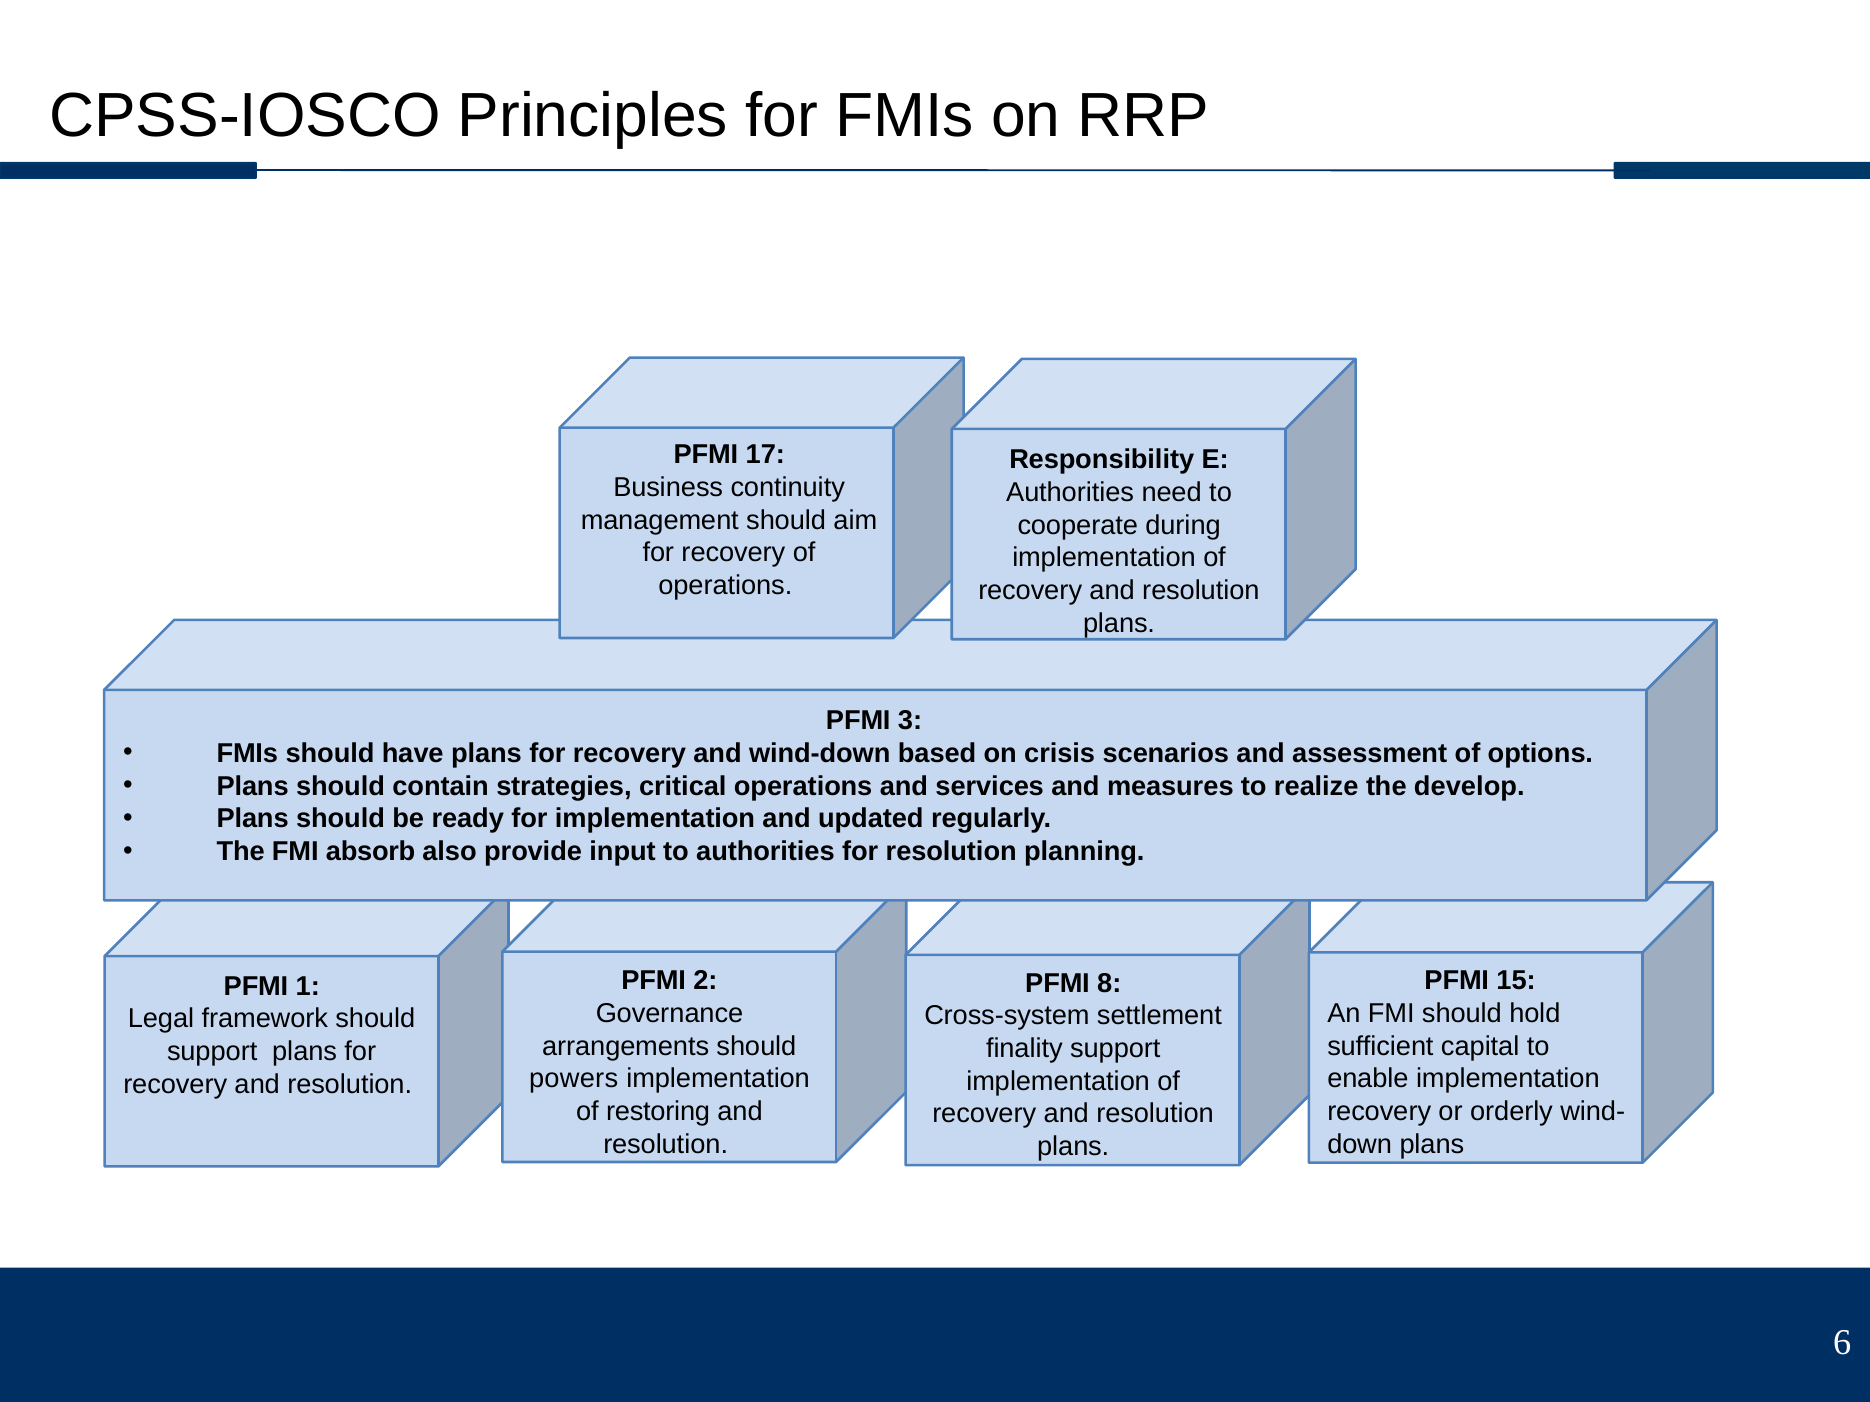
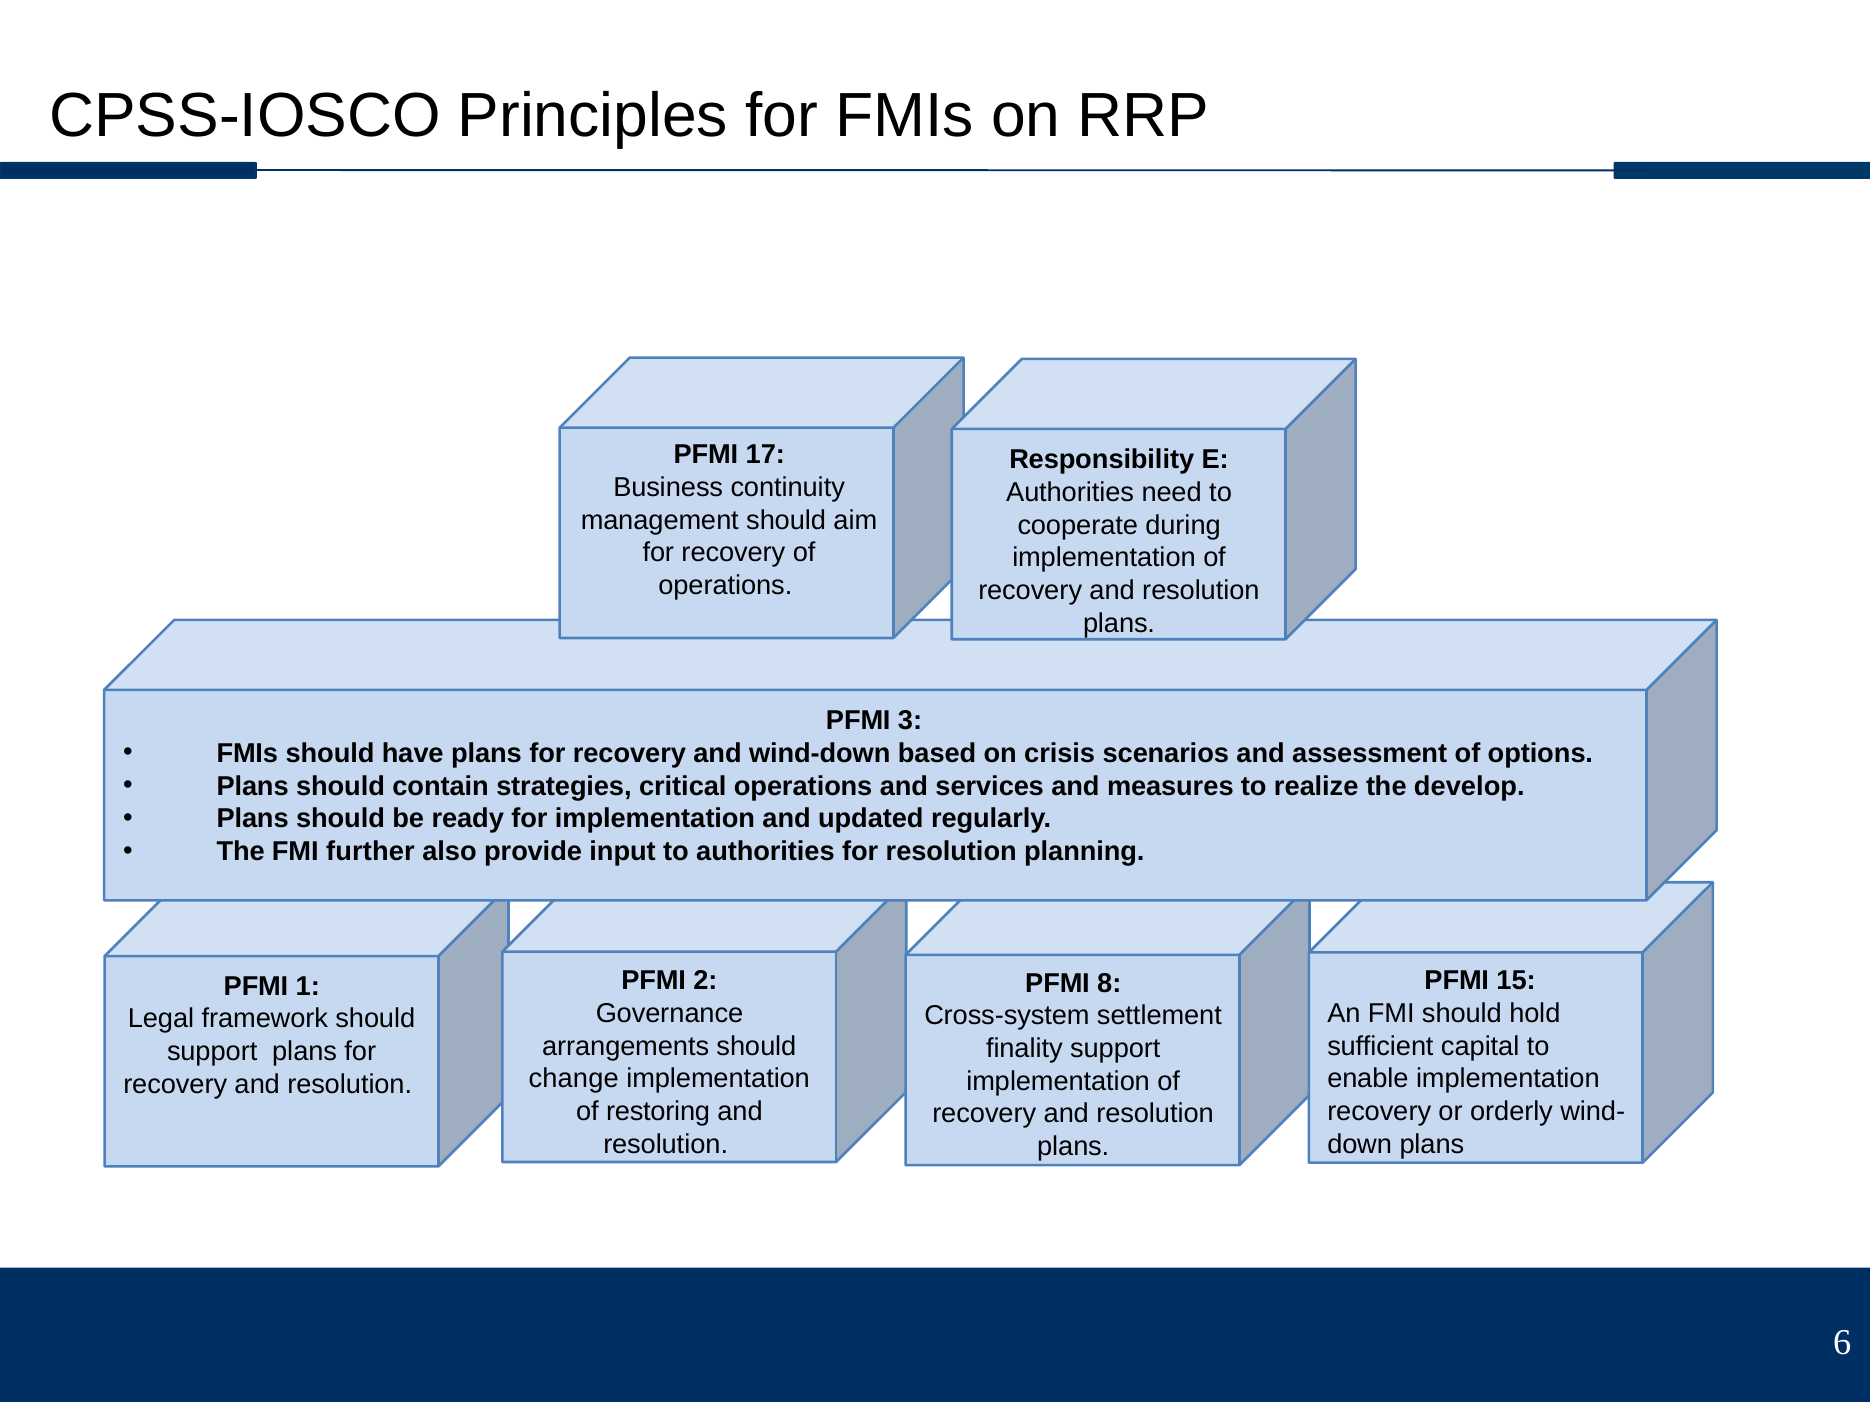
absorb: absorb -> further
powers: powers -> change
